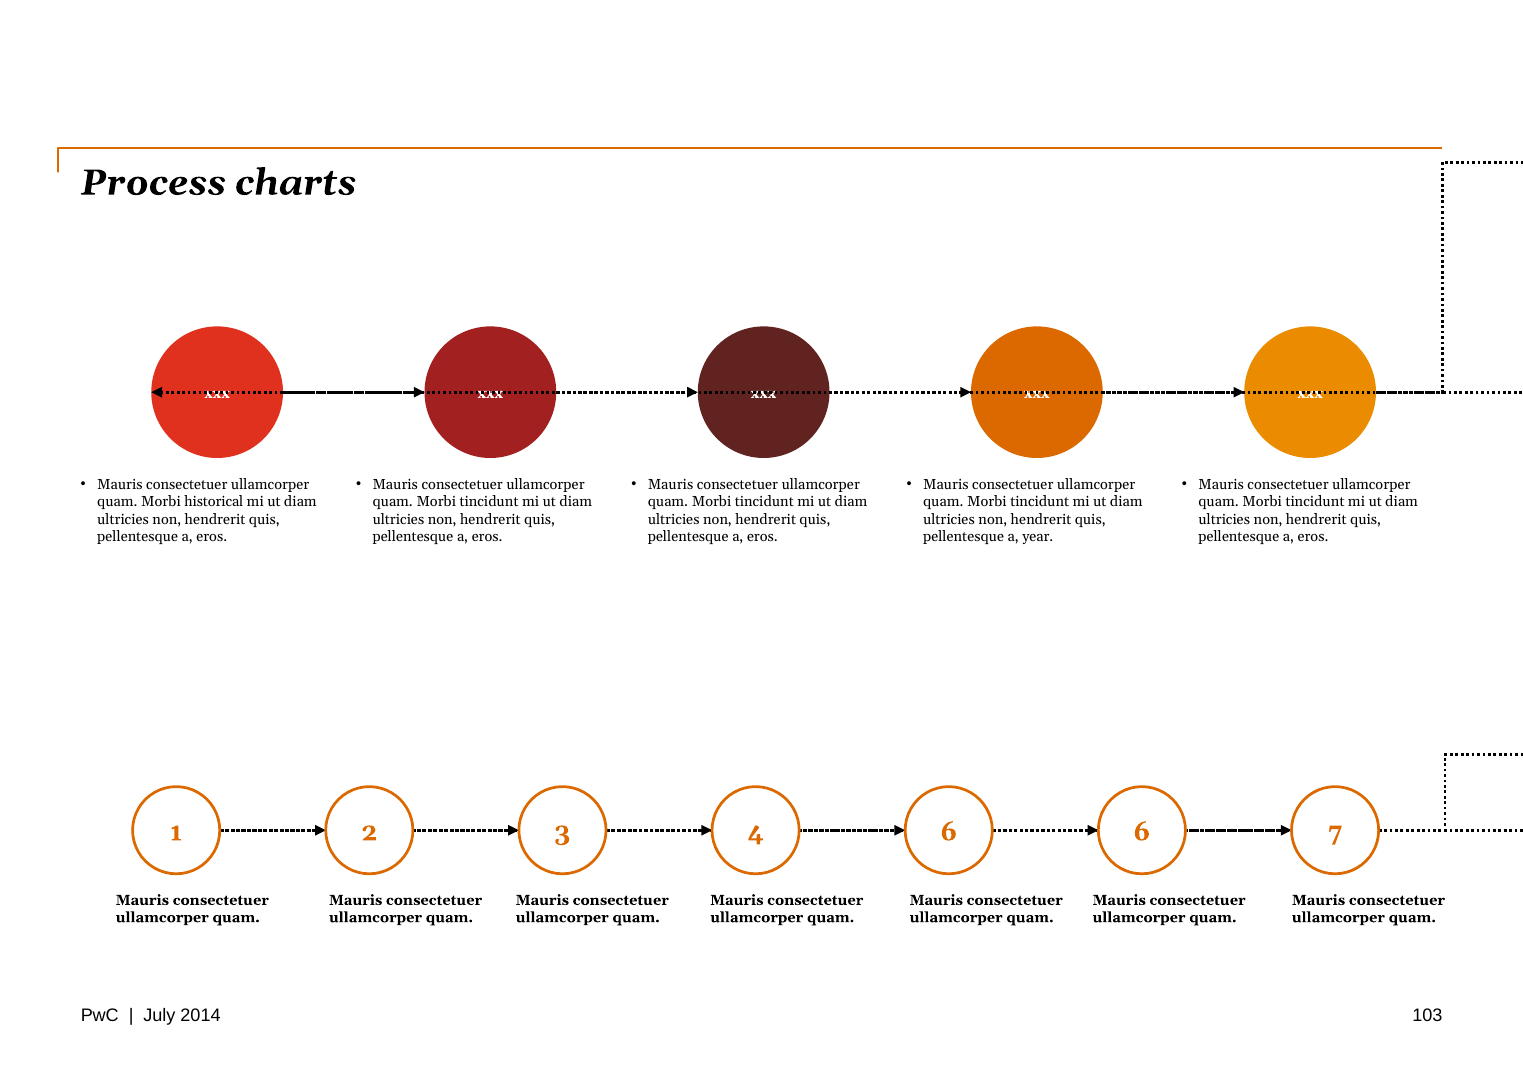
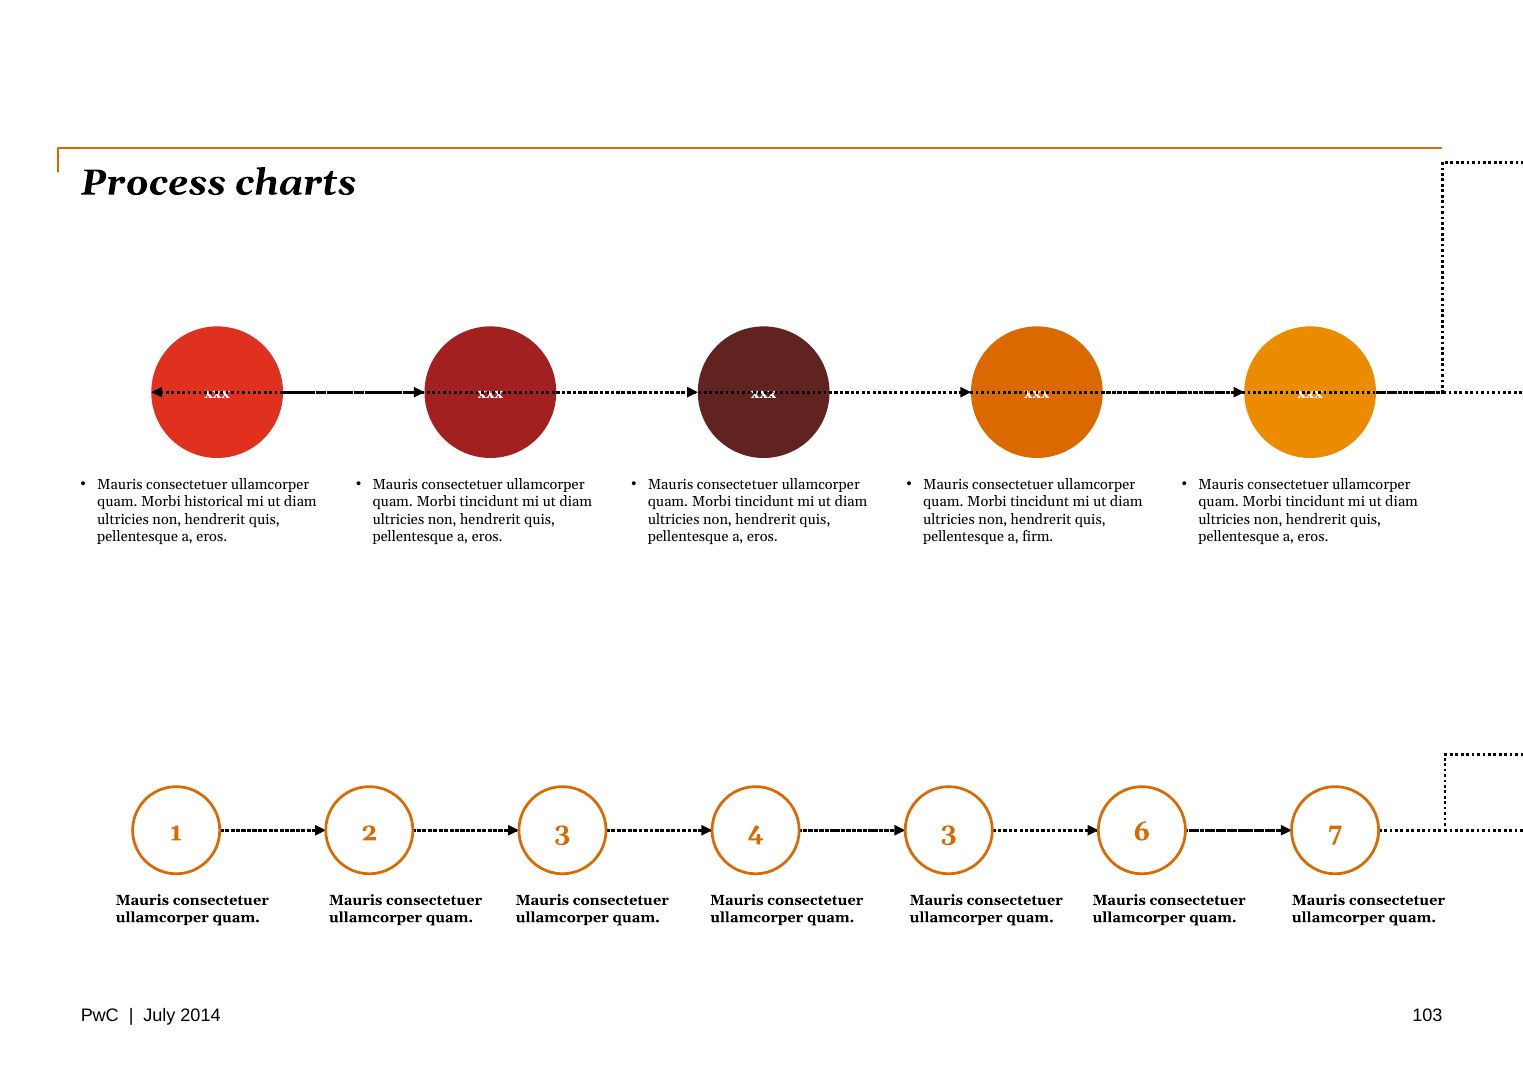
year: year -> firm
3 6: 6 -> 3
